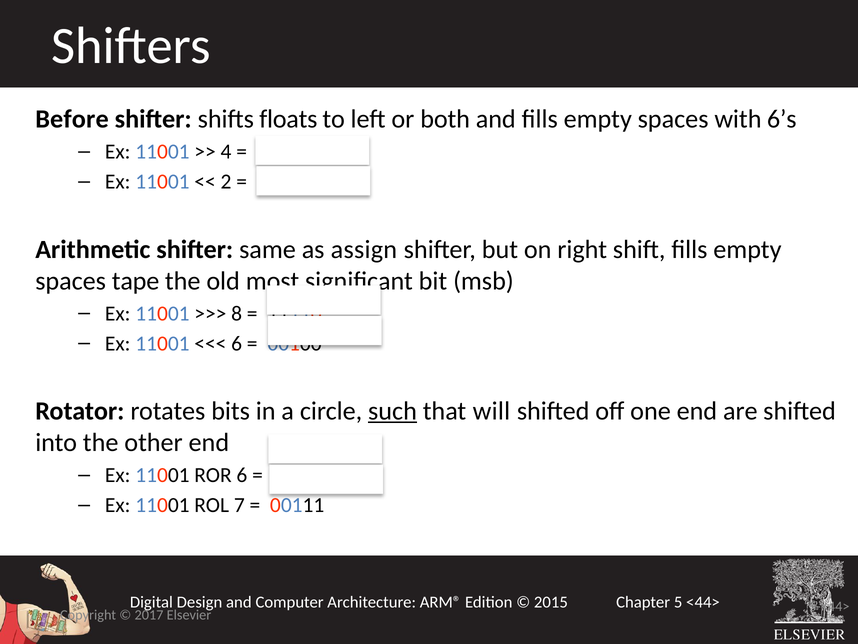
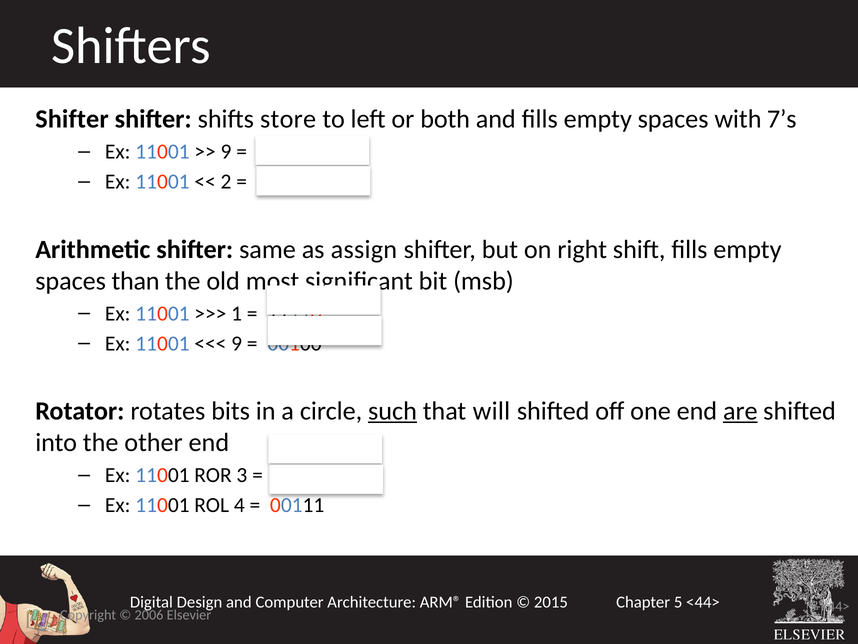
Before at (72, 119): Before -> Shifter
floats: floats -> store
6’s: 6’s -> 7’s
4 at (226, 152): 4 -> 9
tape: tape -> than
8: 8 -> 1
6 at (237, 343): 6 -> 9
are underline: none -> present
ROR 6: 6 -> 3
7: 7 -> 4
2017: 2017 -> 2006
